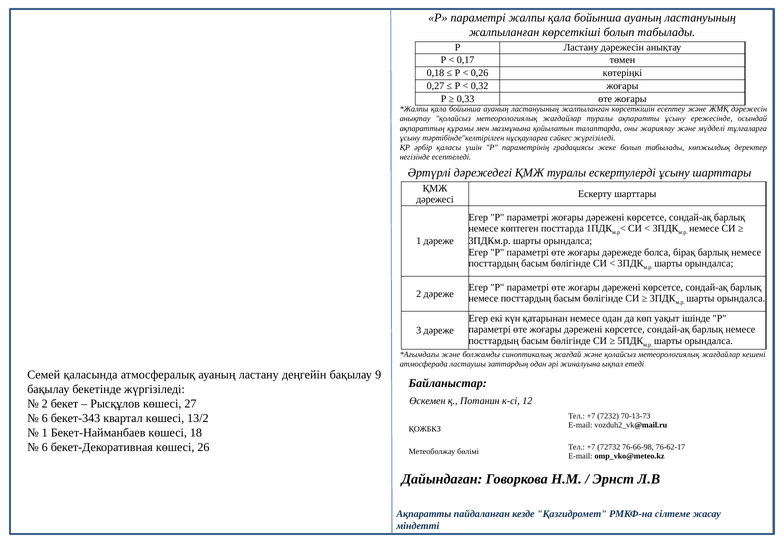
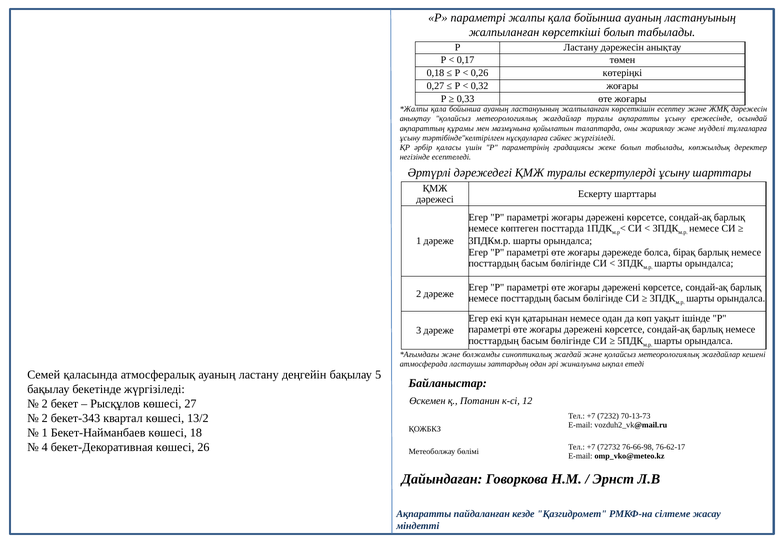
9: 9 -> 5
6 at (45, 418): 6 -> 2
6 at (45, 447): 6 -> 4
